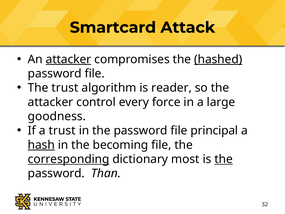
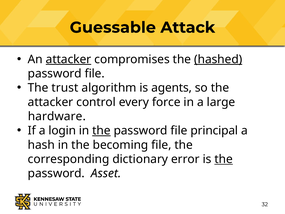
Smartcard: Smartcard -> Guessable
reader: reader -> agents
goodness: goodness -> hardware
a trust: trust -> login
the at (101, 131) underline: none -> present
hash underline: present -> none
corresponding underline: present -> none
most: most -> error
Than: Than -> Asset
